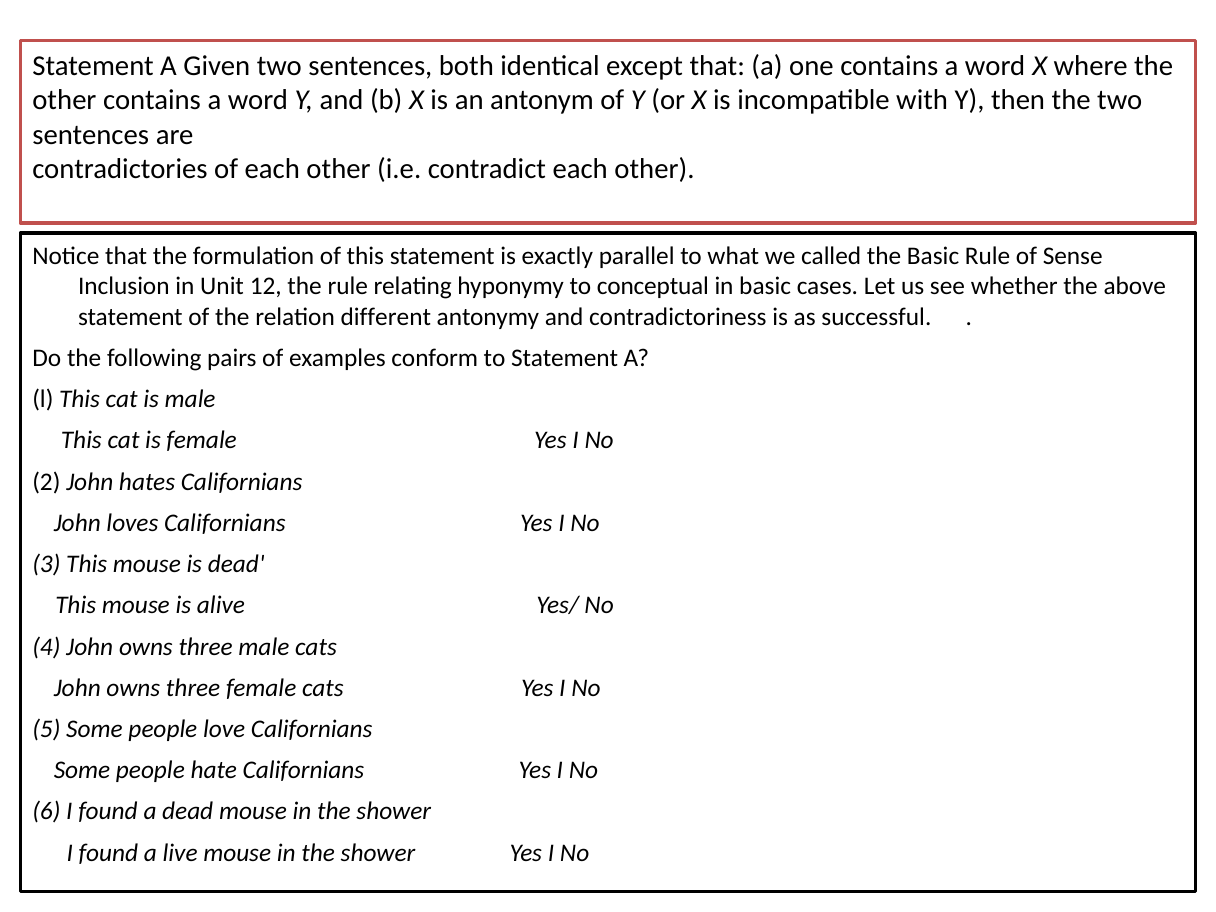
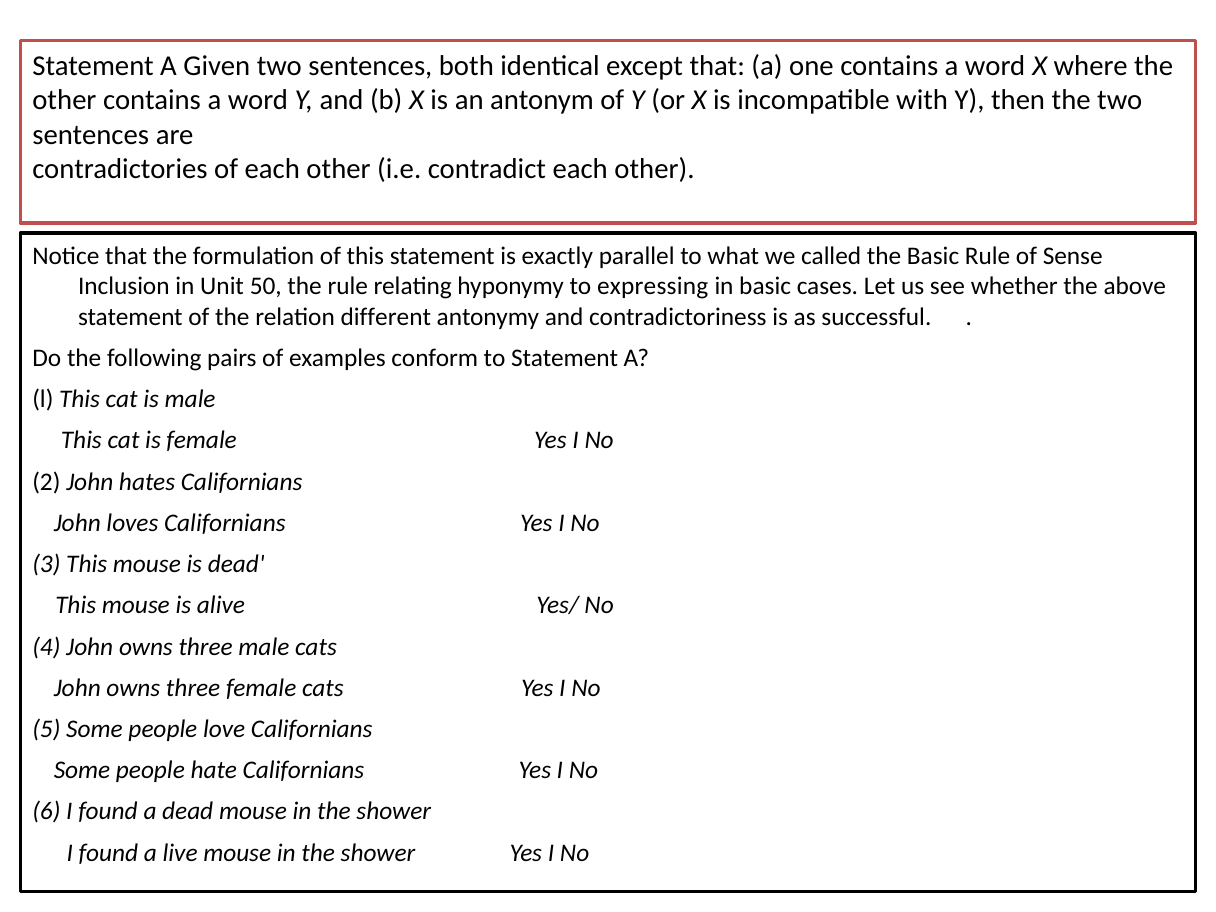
12: 12 -> 50
conceptual: conceptual -> expressing
